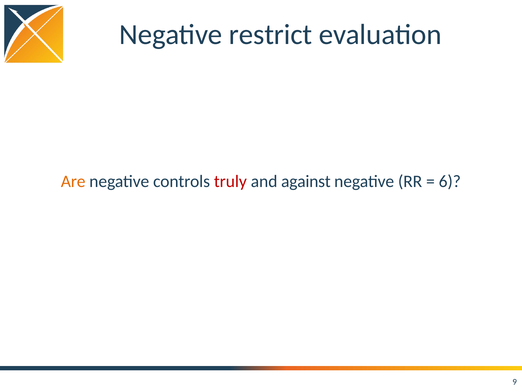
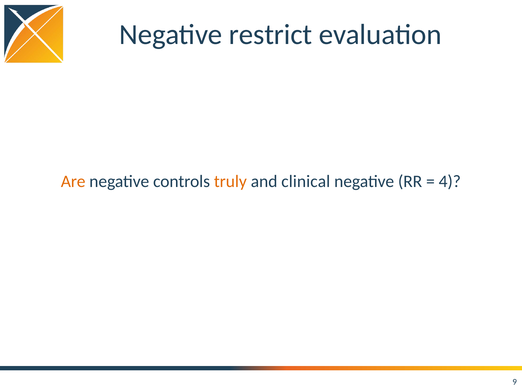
truly colour: red -> orange
against: against -> clinical
6: 6 -> 4
